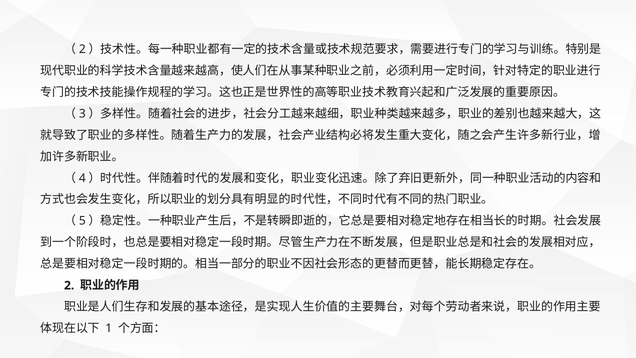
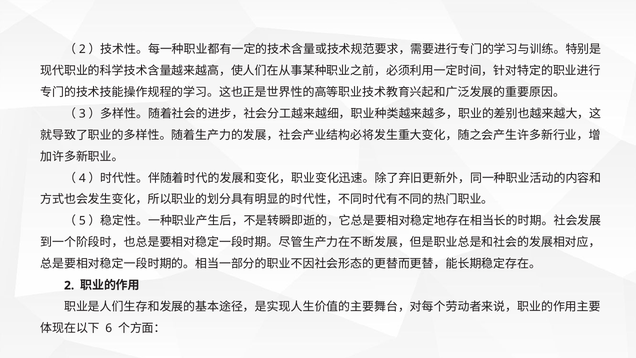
1: 1 -> 6
